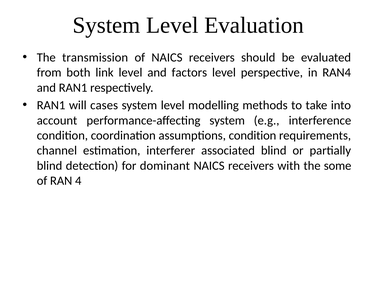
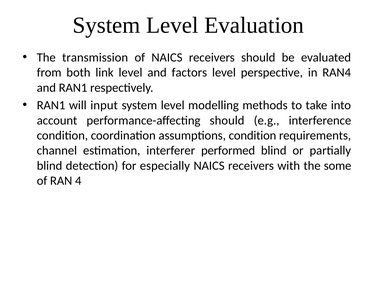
cases: cases -> input
performance-affecting system: system -> should
associated: associated -> performed
dominant: dominant -> especially
